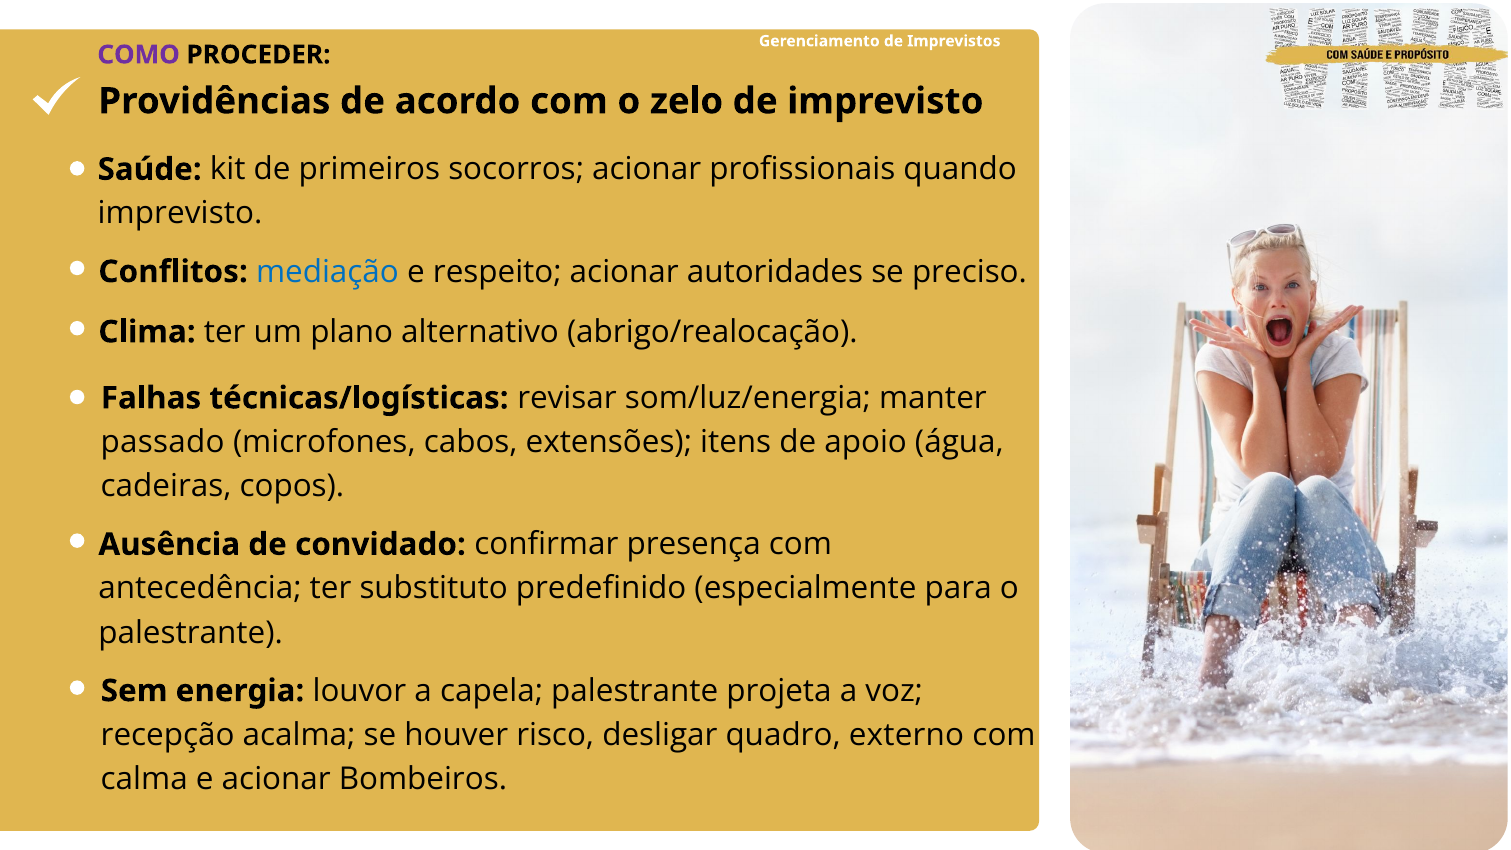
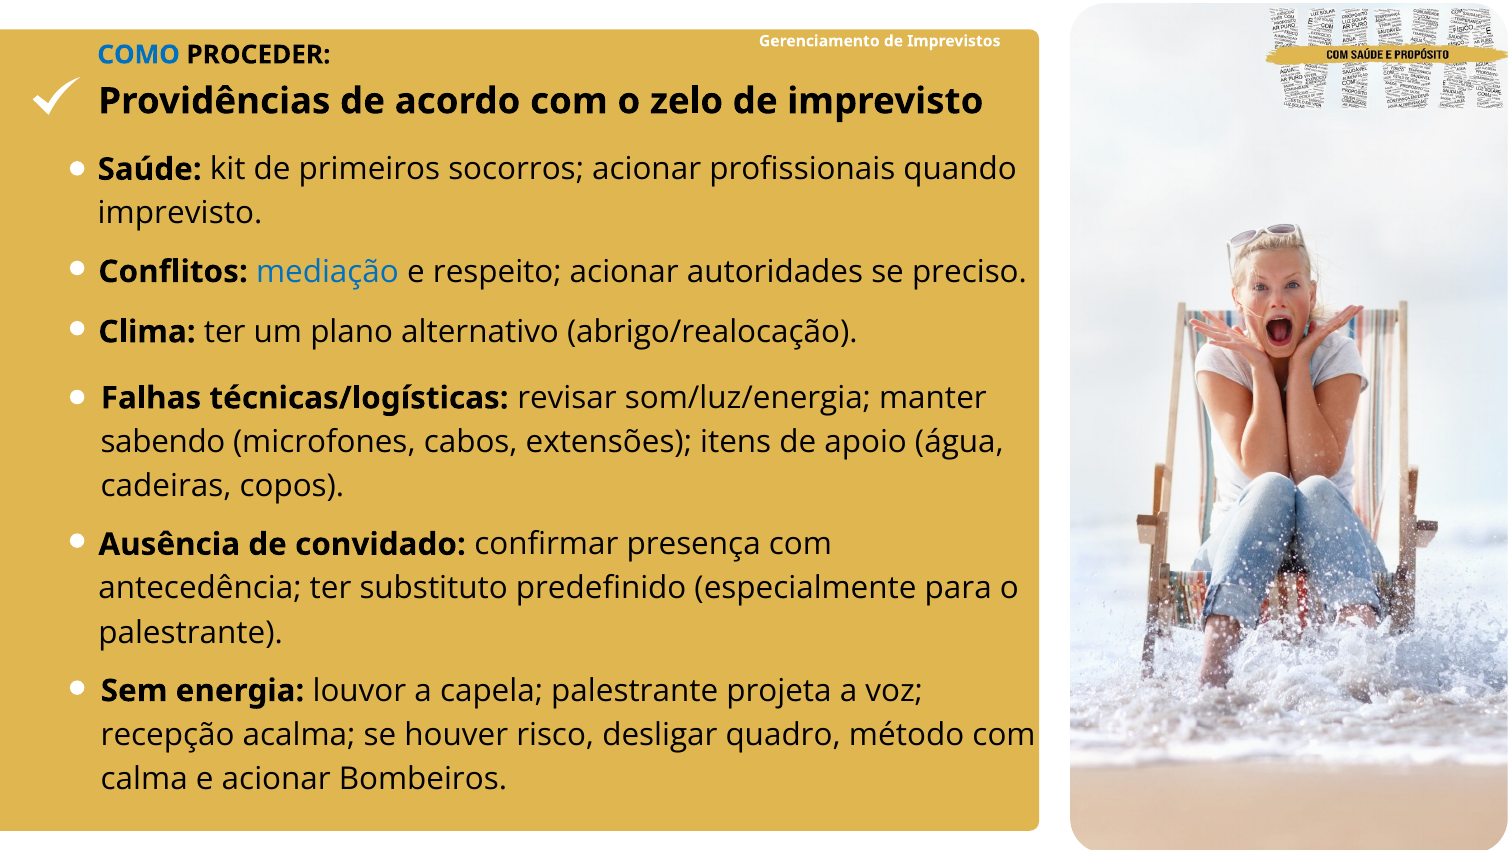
COMO colour: purple -> blue
passado: passado -> sabendo
externo: externo -> método
